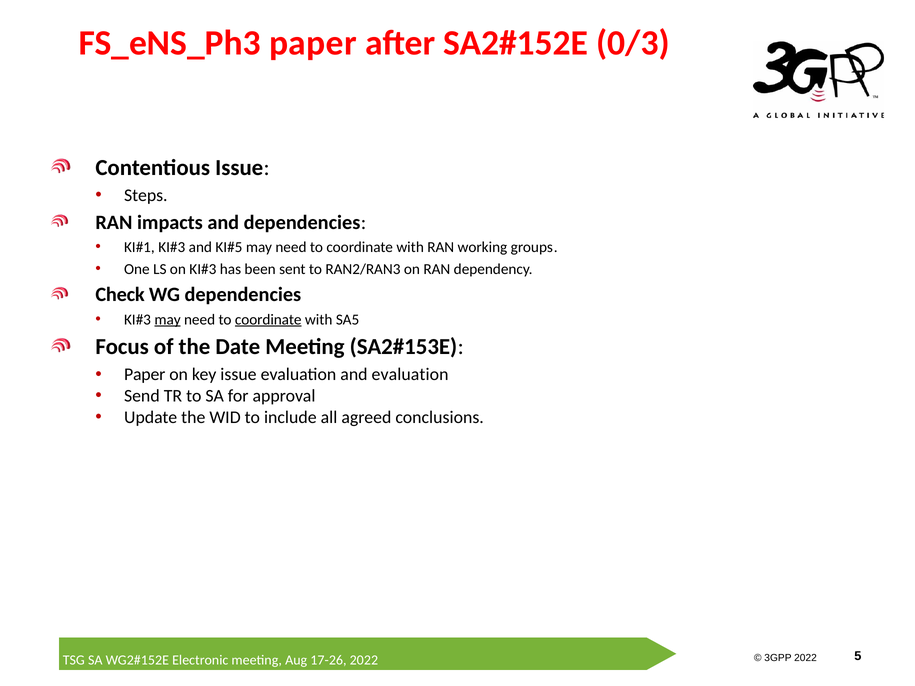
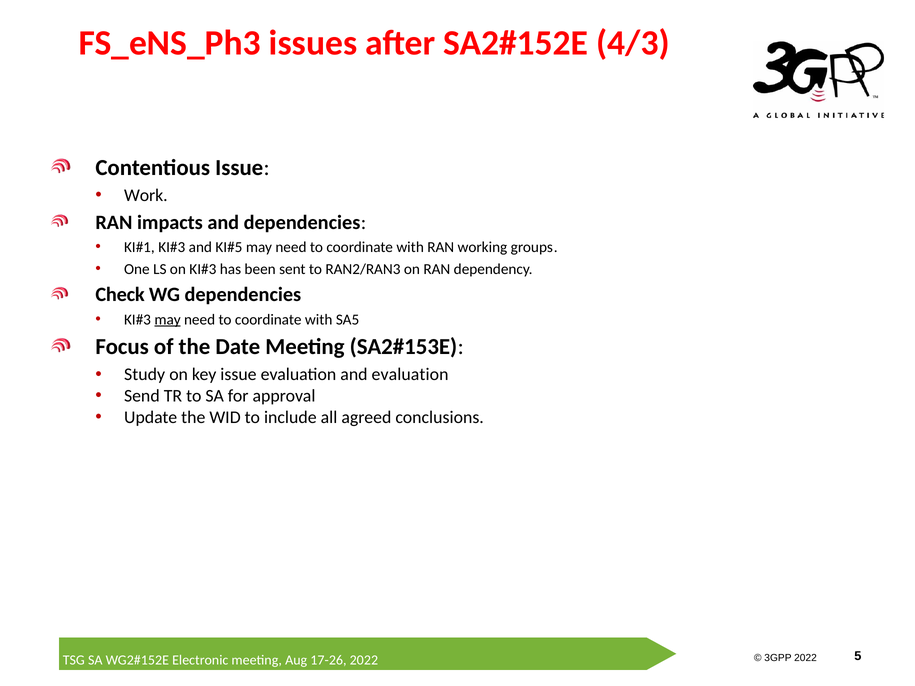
FS_eNS_Ph3 paper: paper -> issues
0/3: 0/3 -> 4/3
Steps: Steps -> Work
coordinate at (268, 320) underline: present -> none
Paper at (145, 375): Paper -> Study
